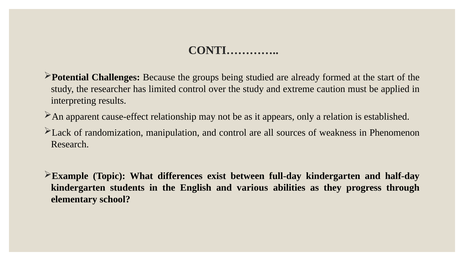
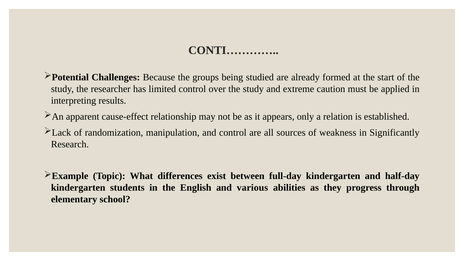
Phenomenon: Phenomenon -> Significantly
